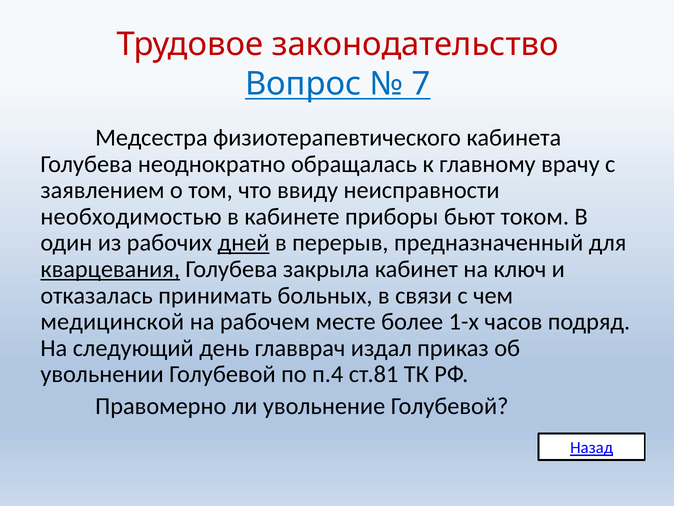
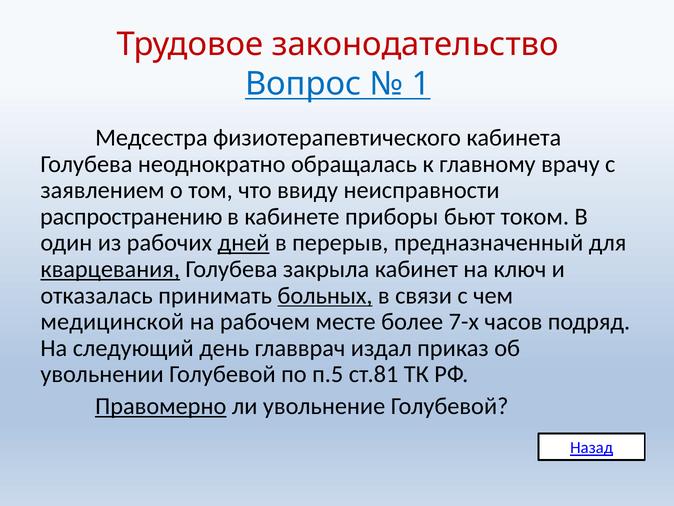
7: 7 -> 1
необходимостью: необходимостью -> распространению
больных underline: none -> present
1-х: 1-х -> 7-х
п.4: п.4 -> п.5
Правомерно underline: none -> present
